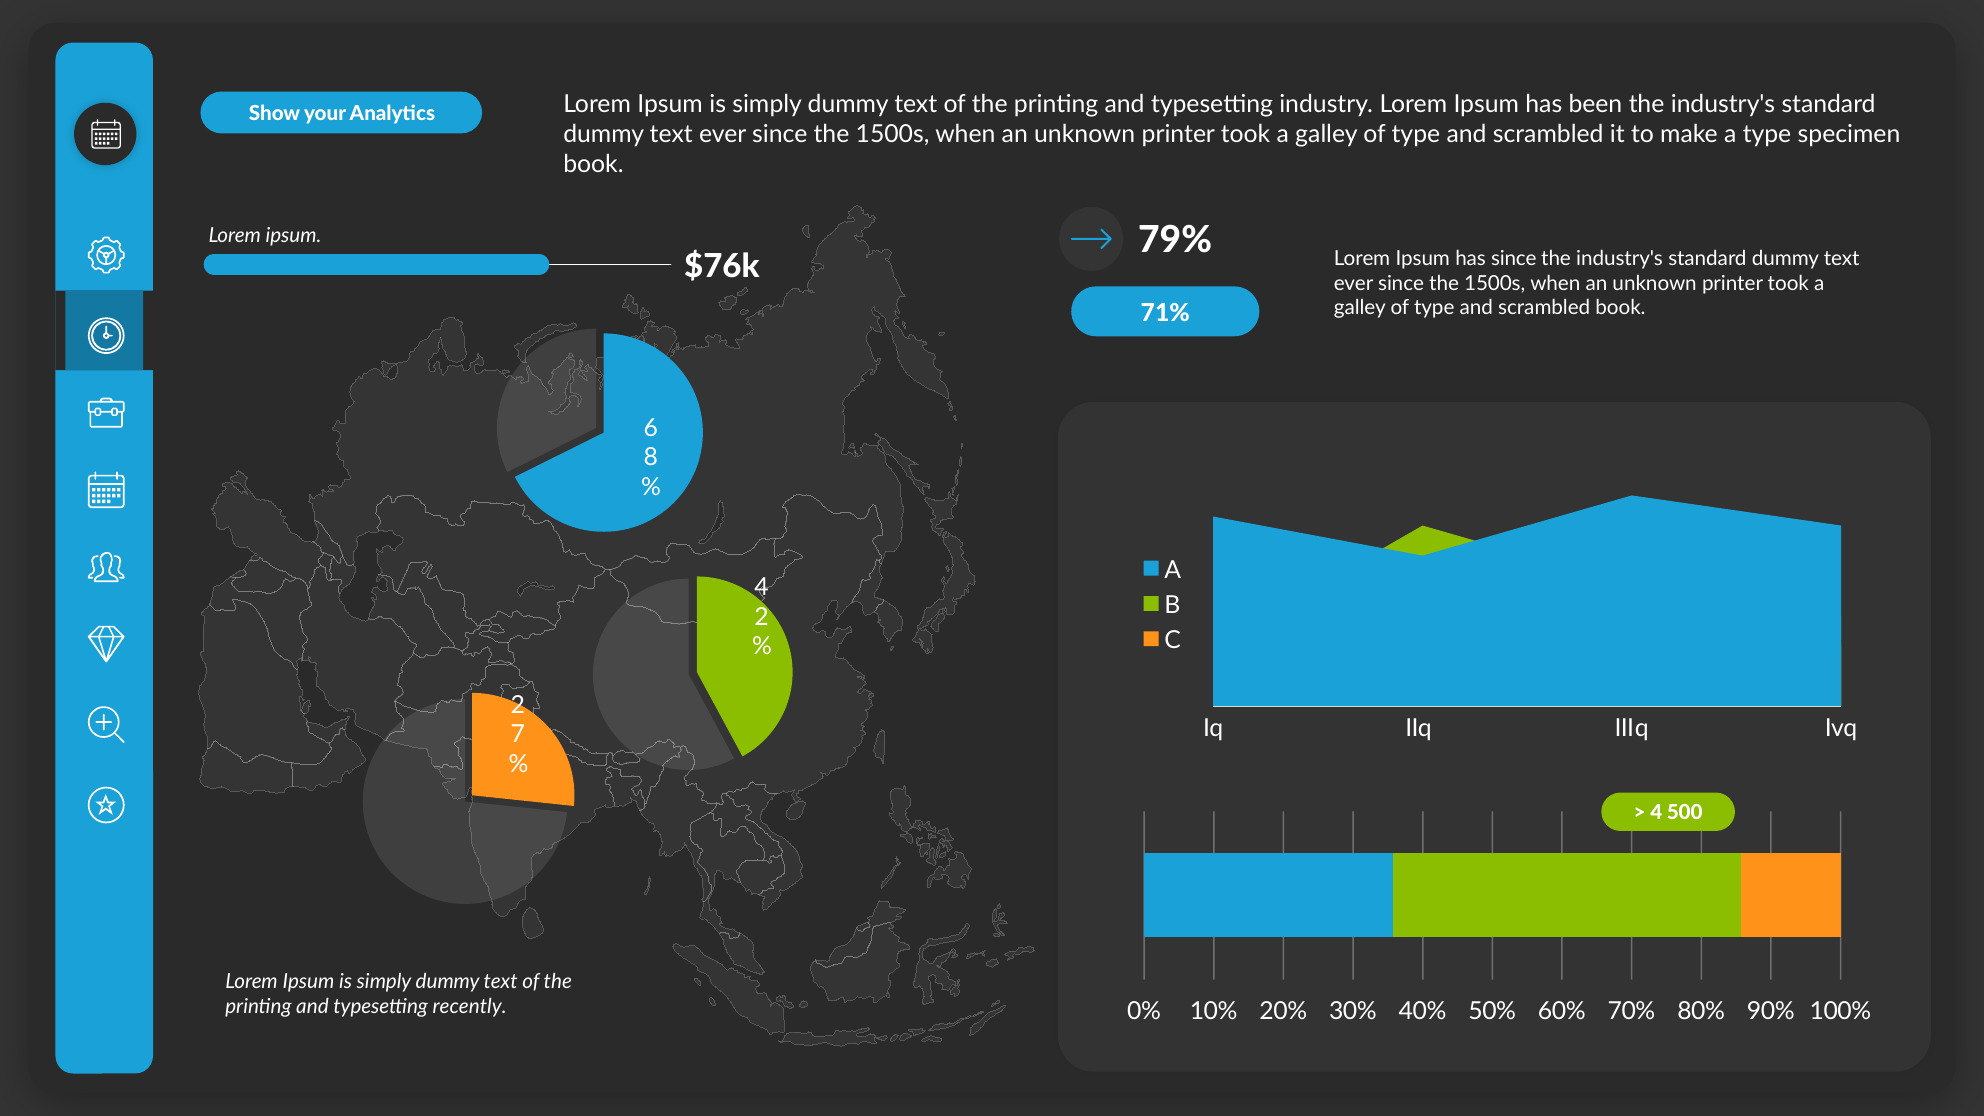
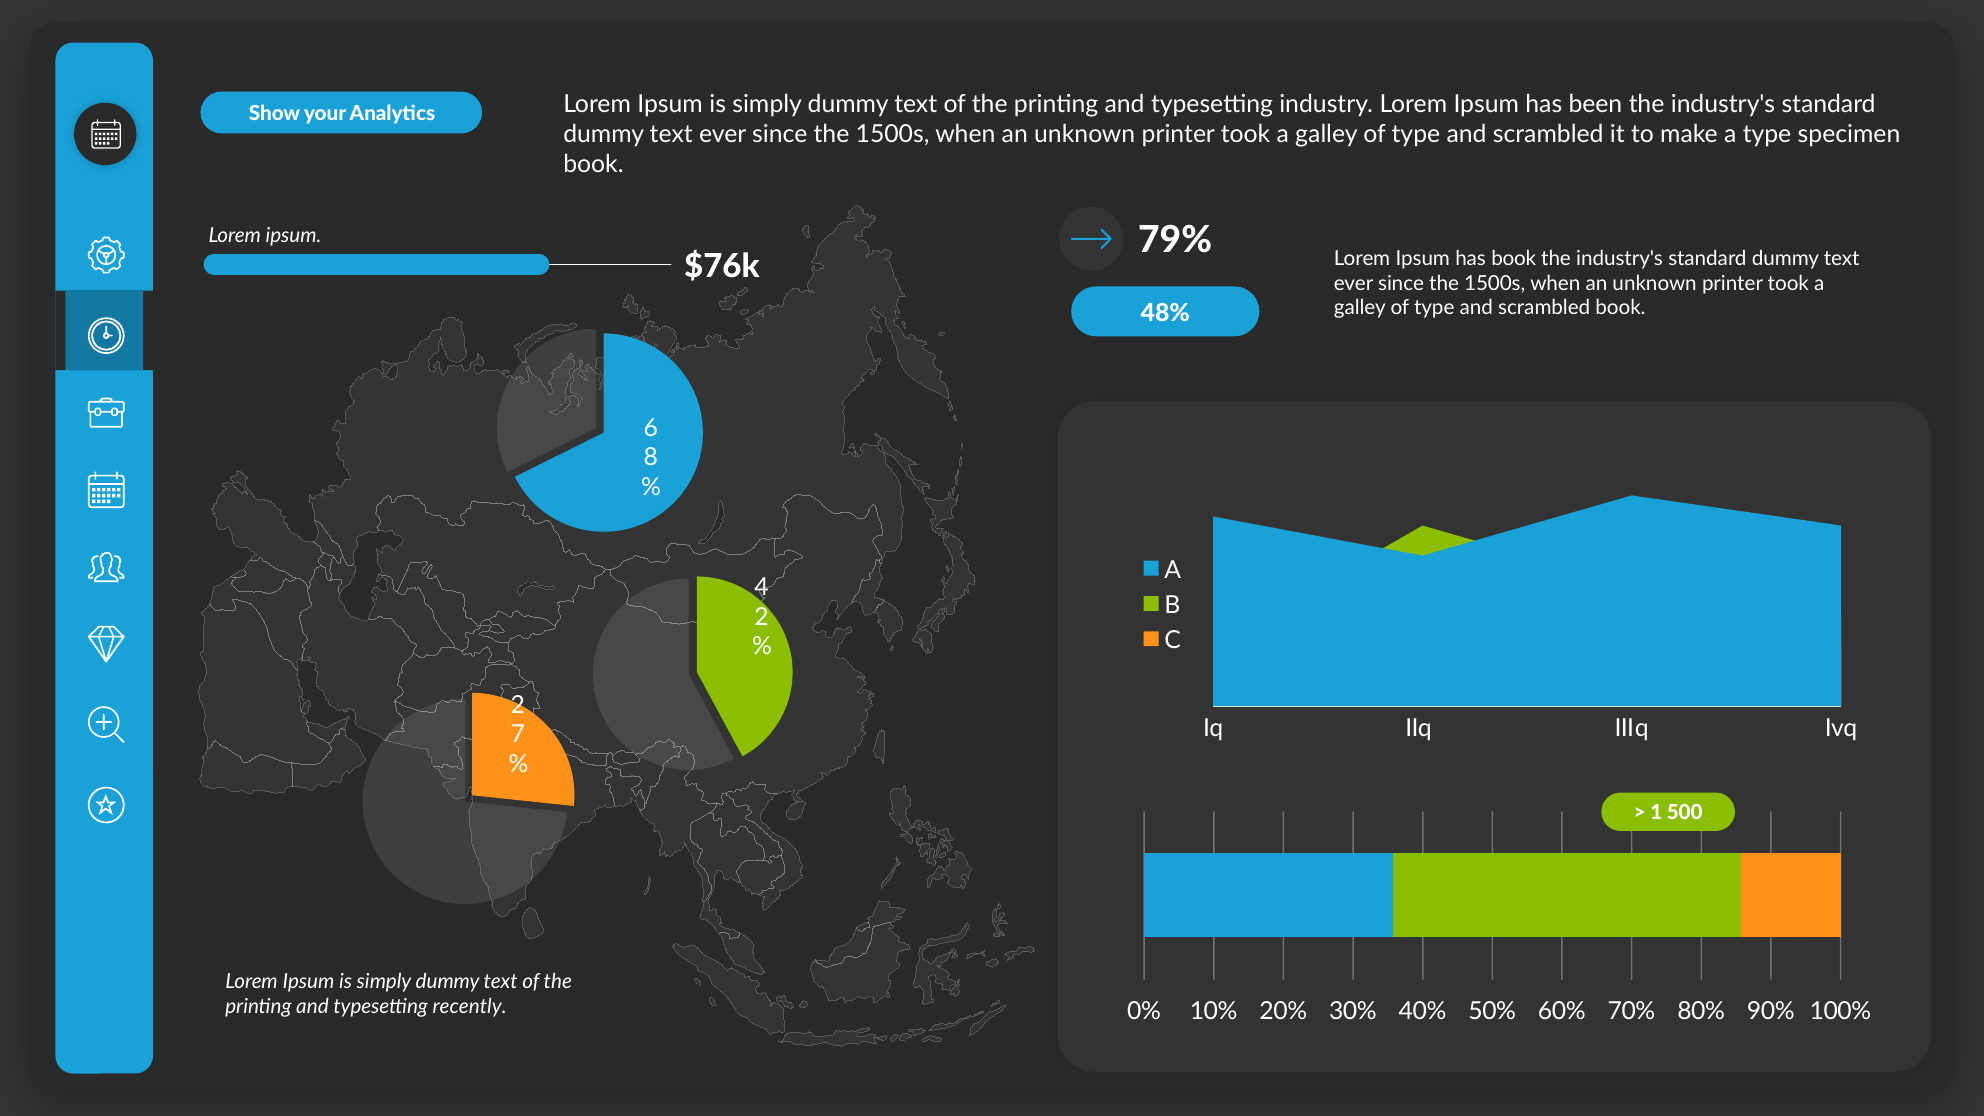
has since: since -> book
71%: 71% -> 48%
4 at (1656, 813): 4 -> 1
